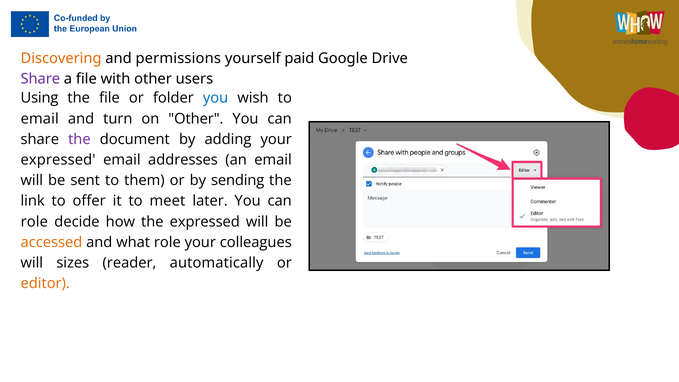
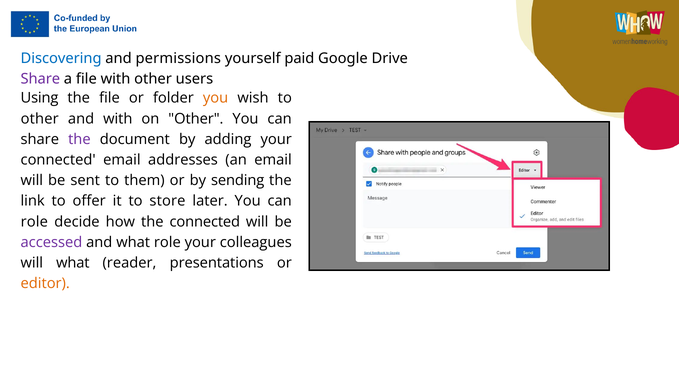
Discovering colour: orange -> blue
you at (216, 98) colour: blue -> orange
email at (40, 119): email -> other
and turn: turn -> with
expressed at (58, 160): expressed -> connected
meet: meet -> store
the expressed: expressed -> connected
accessed colour: orange -> purple
will sizes: sizes -> what
automatically: automatically -> presentations
